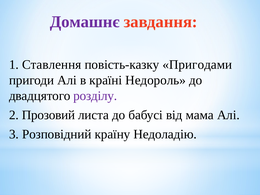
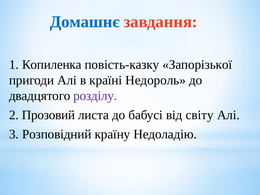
Домашнє colour: purple -> blue
Ставлення: Ставлення -> Копиленка
Пригодами: Пригодами -> Запорізької
мама: мама -> світу
